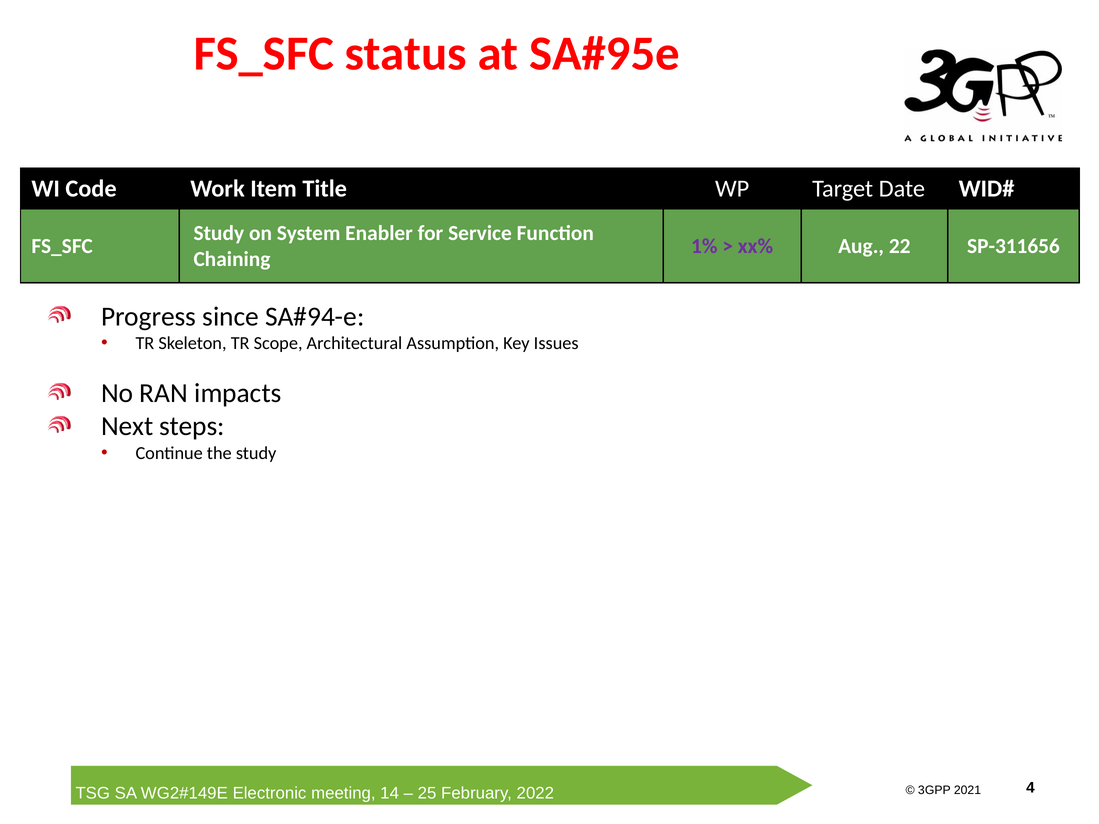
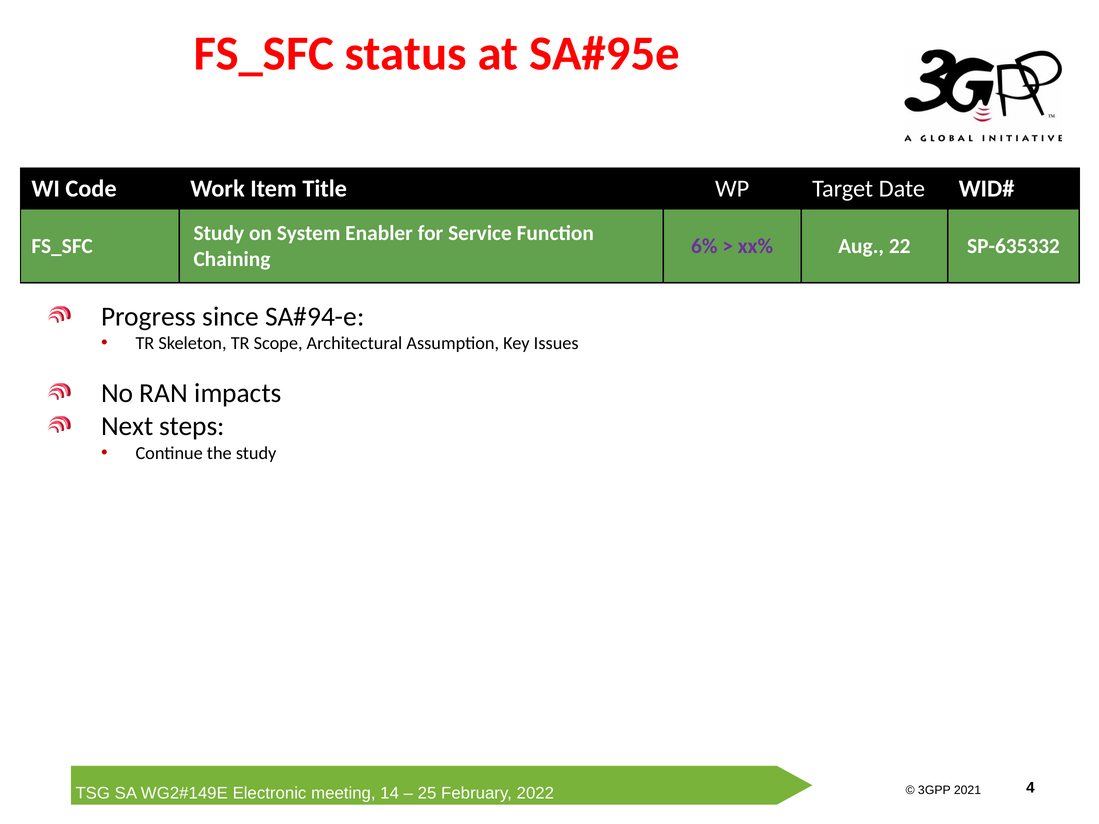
1%: 1% -> 6%
SP-311656: SP-311656 -> SP-635332
